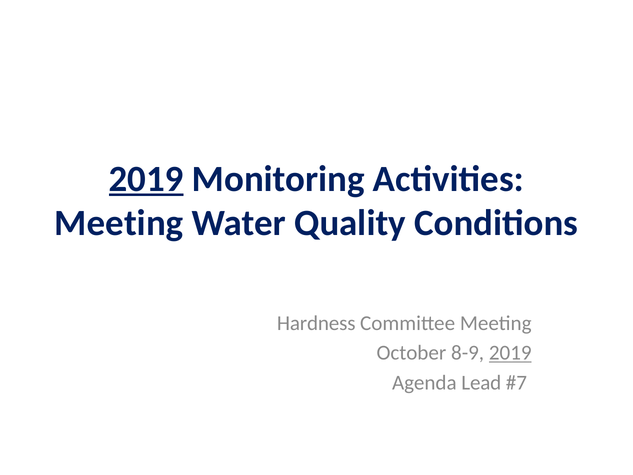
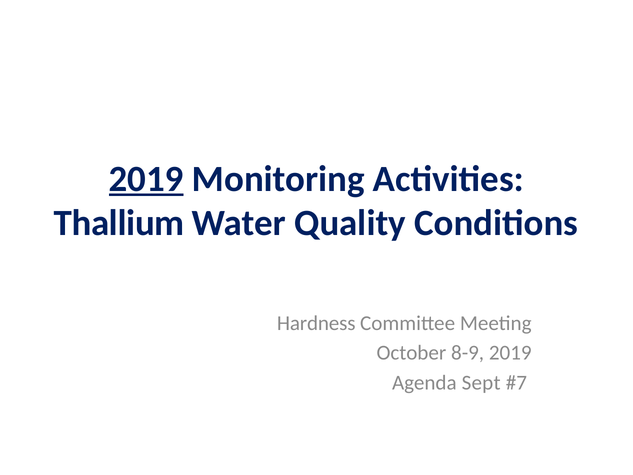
Meeting at (119, 223): Meeting -> Thallium
2019 at (510, 353) underline: present -> none
Lead: Lead -> Sept
